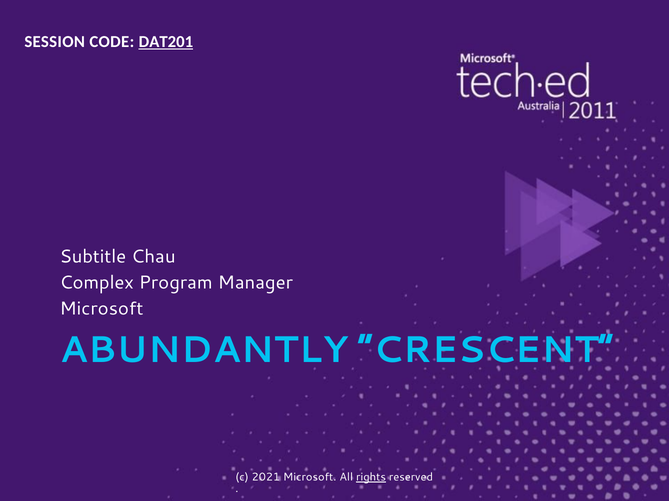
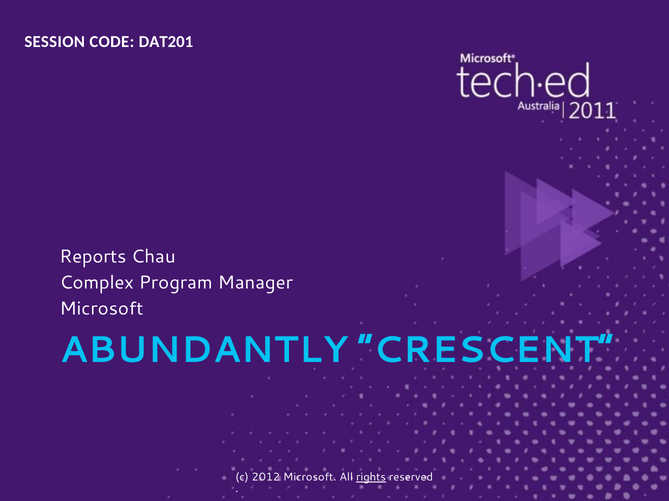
DAT201 underline: present -> none
Subtitle: Subtitle -> Reports
2021: 2021 -> 2012
